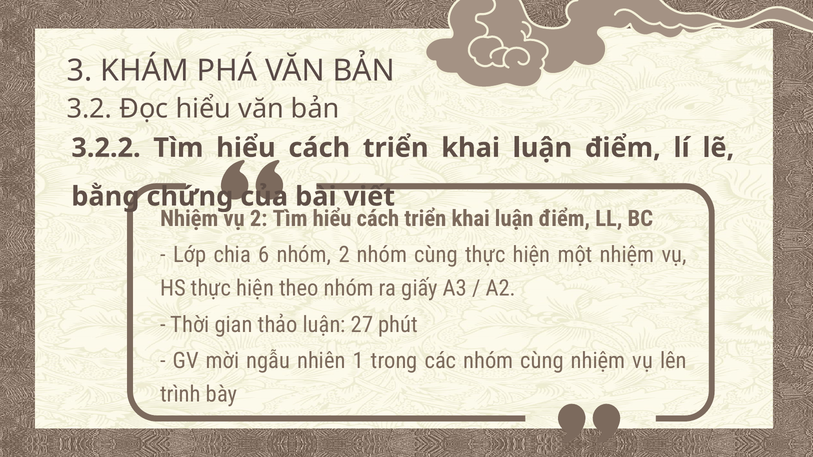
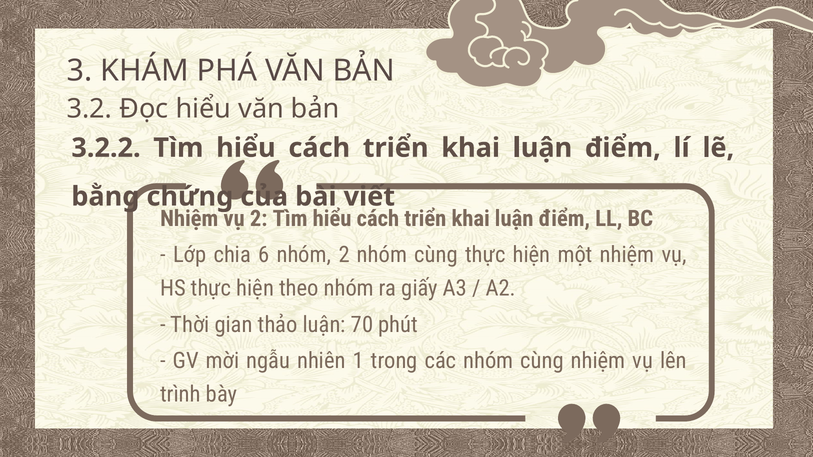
27: 27 -> 70
